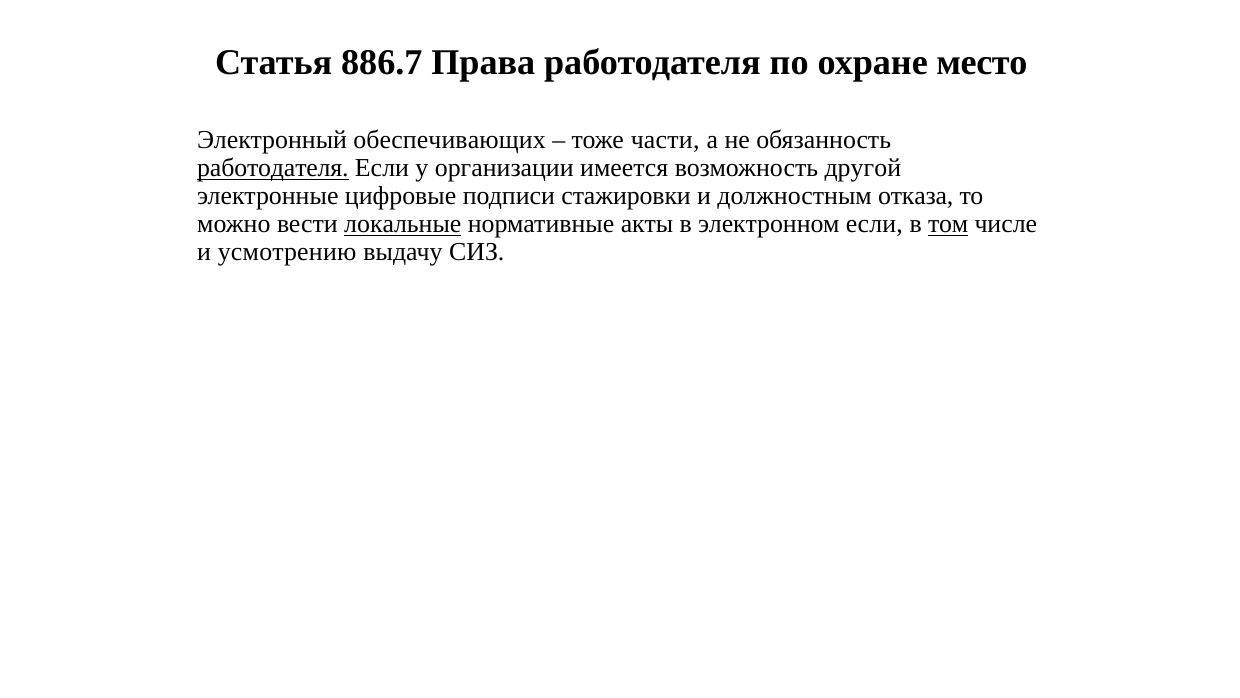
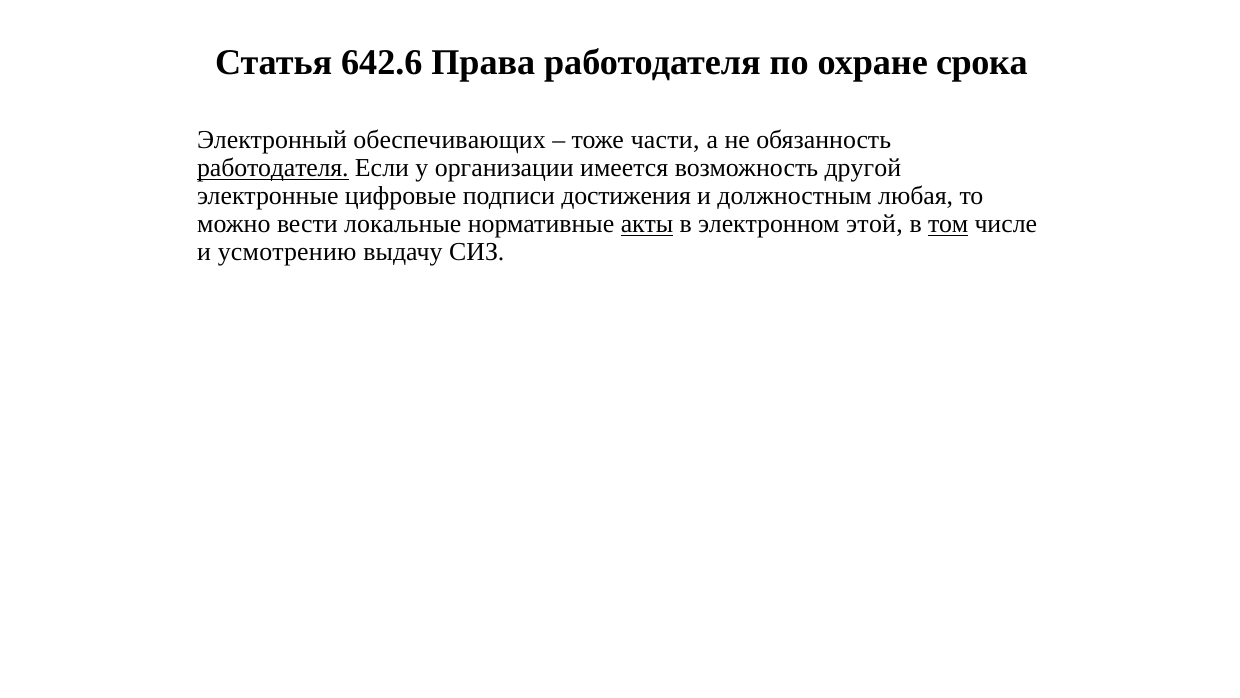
886.7: 886.7 -> 642.6
место: место -> срока
стажировки: стажировки -> достижения
отказа: отказа -> любая
локальные underline: present -> none
акты underline: none -> present
электронном если: если -> этой
